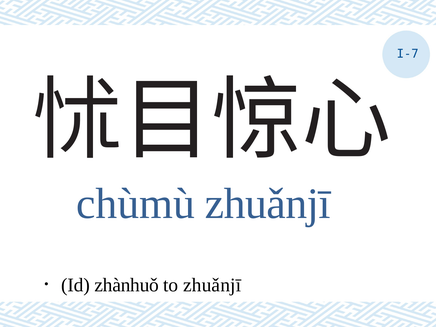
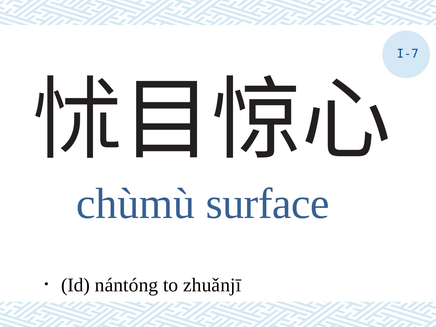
chùmù zhuǎnjī: zhuǎnjī -> surface
zhànhuǒ: zhànhuǒ -> nántóng
